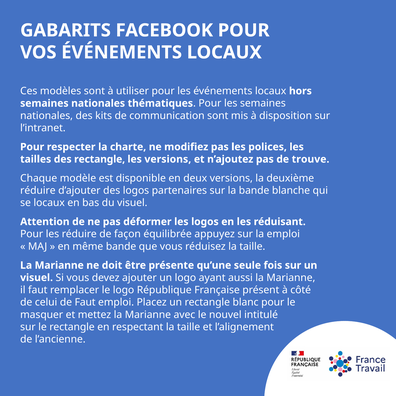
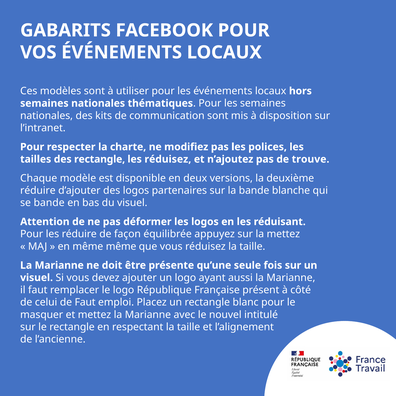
les versions: versions -> réduisez
se locaux: locaux -> bande
la emploi: emploi -> mettez
même bande: bande -> même
